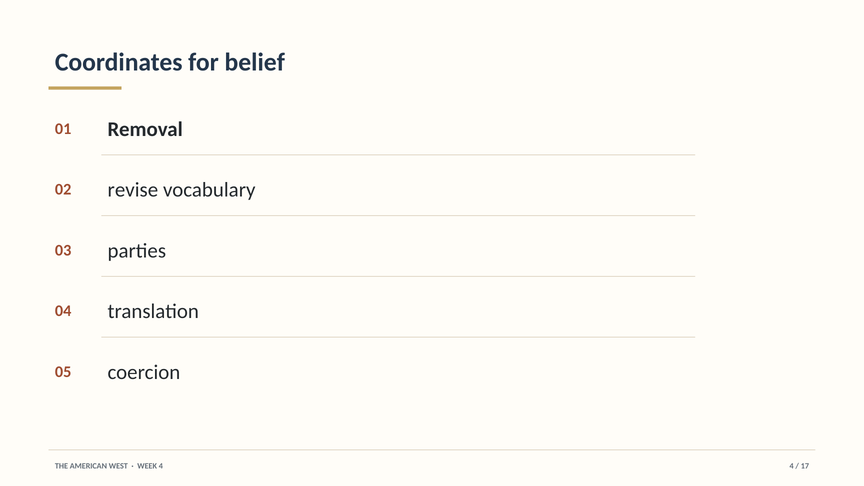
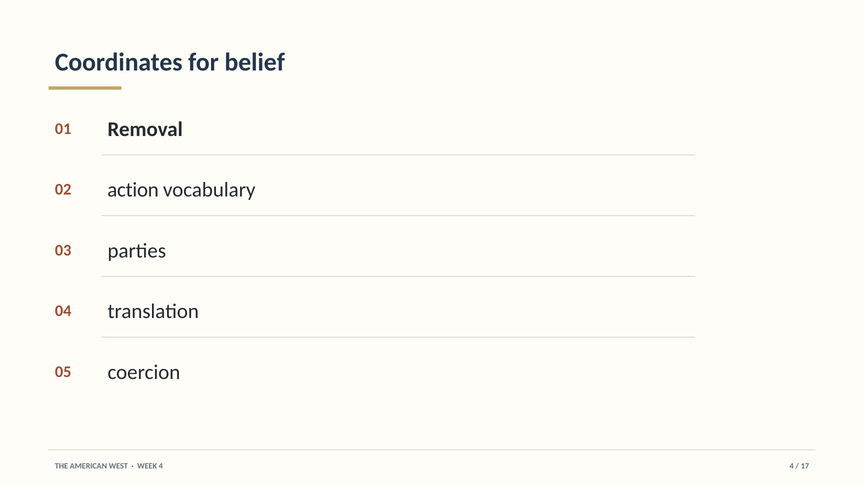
revise: revise -> action
